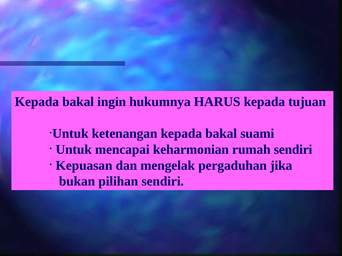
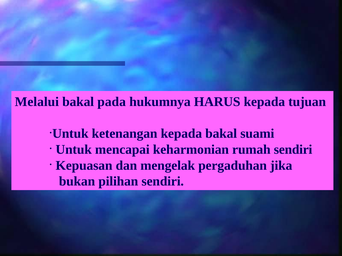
Kepada at (37, 102): Kepada -> Melalui
ingin: ingin -> pada
